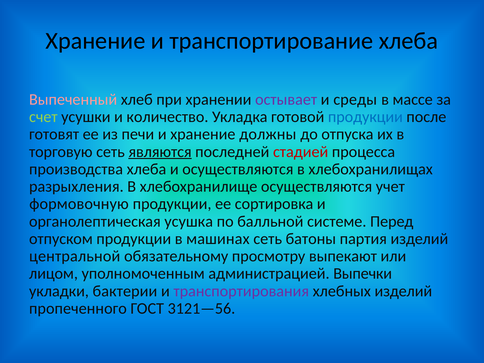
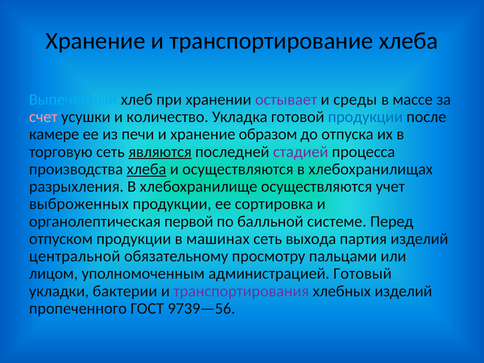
Выпеченный colour: pink -> light blue
счет colour: light green -> pink
готовят: готовят -> камере
должны: должны -> образом
стадией colour: red -> purple
хлеба at (146, 169) underline: none -> present
формовочную: формовочную -> выброженных
усушка: усушка -> первой
батоны: батоны -> выхода
выпекают: выпекают -> пальцами
Выпечки: Выпечки -> Готовый
3121—56: 3121—56 -> 9739—56
